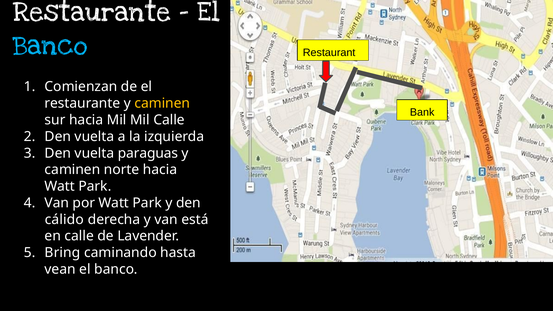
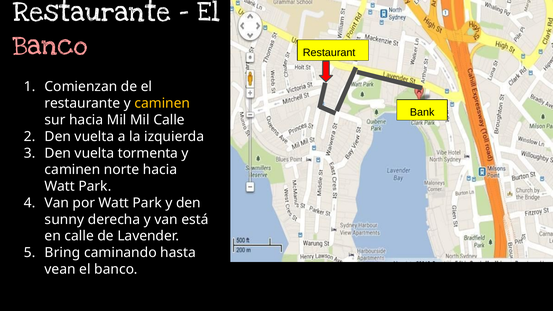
Banco at (50, 45) colour: light blue -> pink
paraguas: paraguas -> tormenta
cálido: cálido -> sunny
